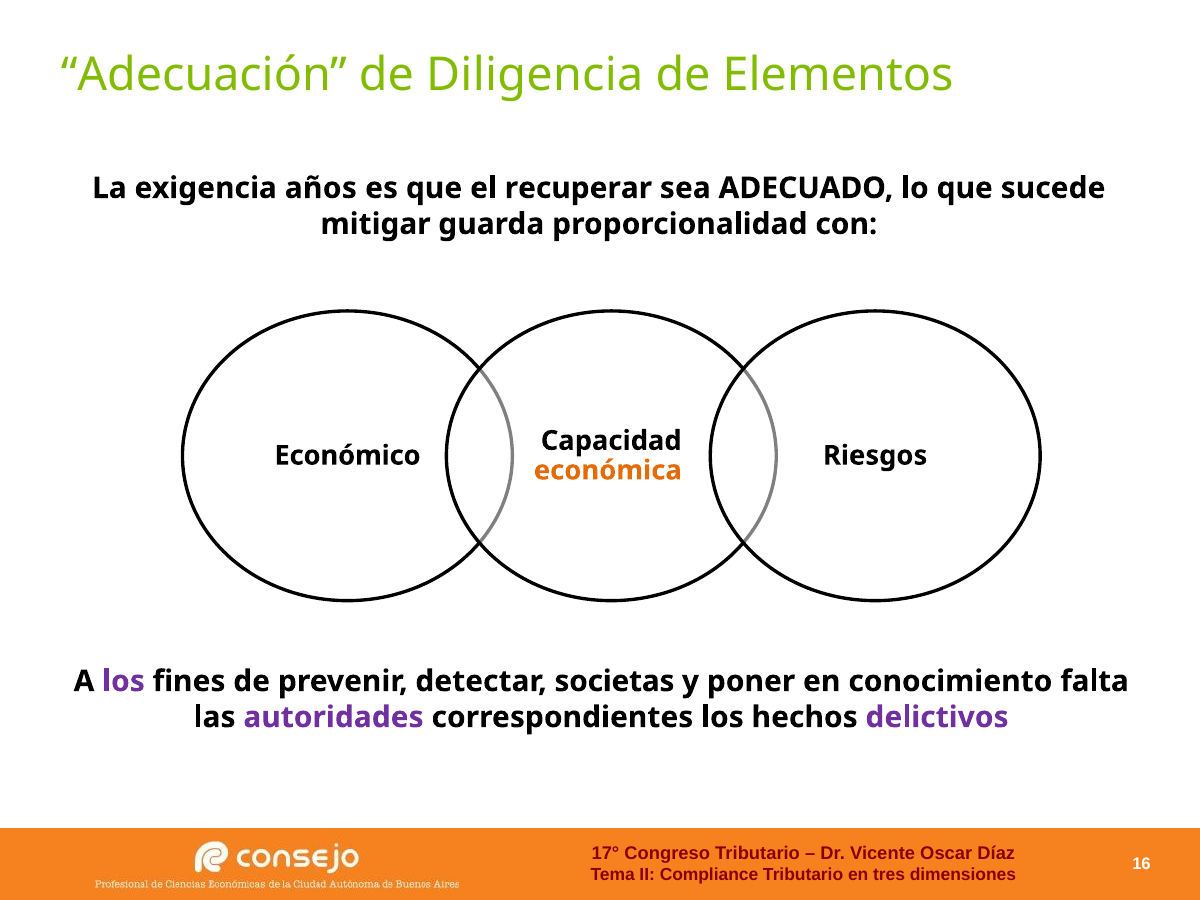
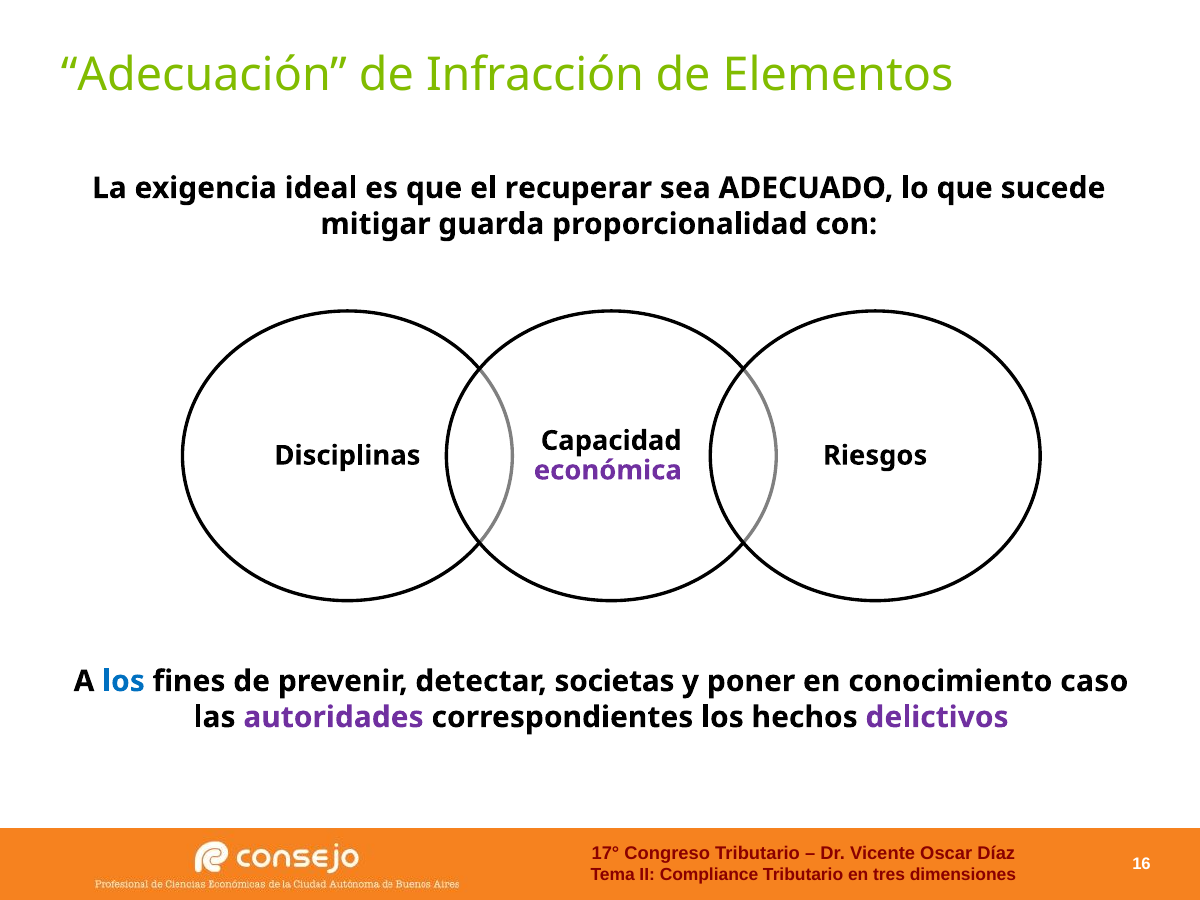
Diligencia: Diligencia -> Infracción
años: años -> ideal
Económico: Económico -> Disciplinas
económica colour: orange -> purple
los at (123, 681) colour: purple -> blue
falta: falta -> caso
